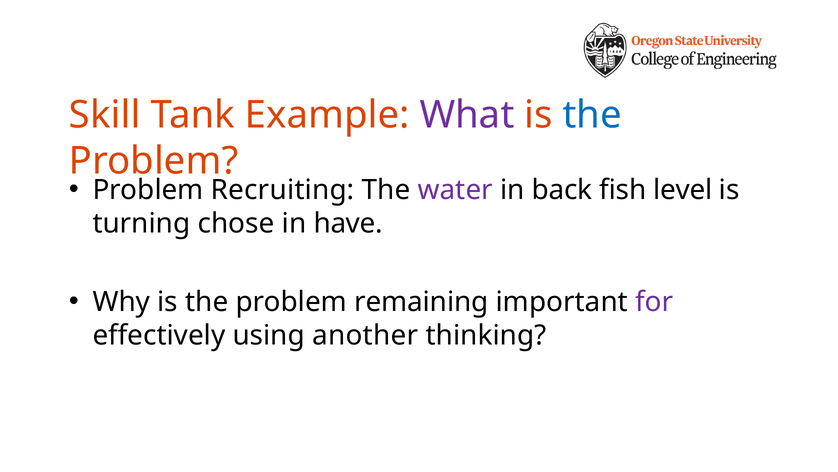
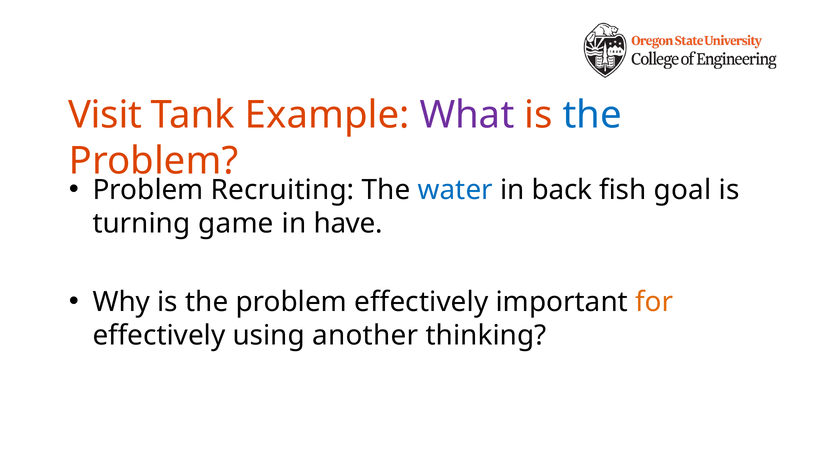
Skill: Skill -> Visit
water colour: purple -> blue
level: level -> goal
chose: chose -> game
problem remaining: remaining -> effectively
for colour: purple -> orange
